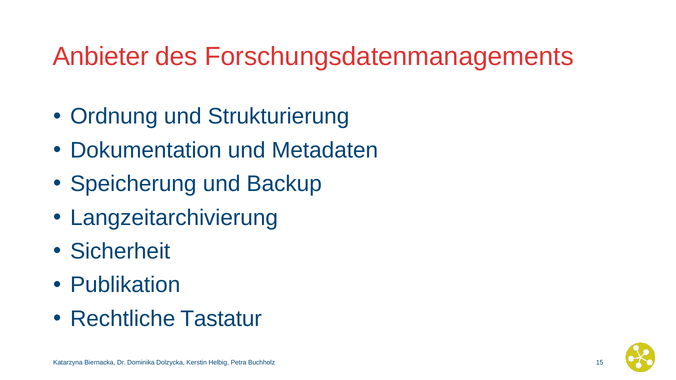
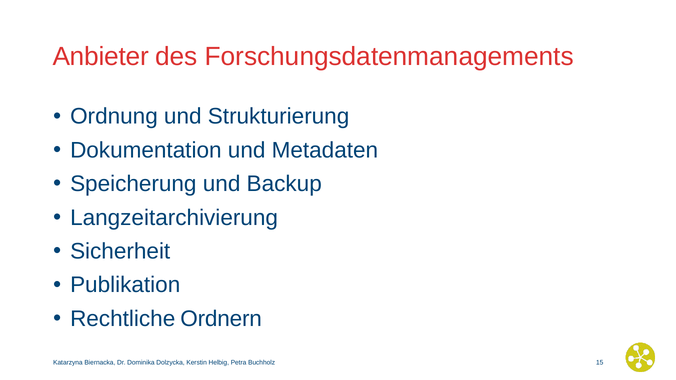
Tastatur: Tastatur -> Ordnern
